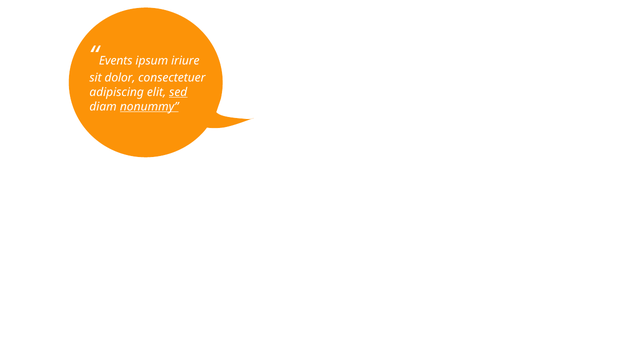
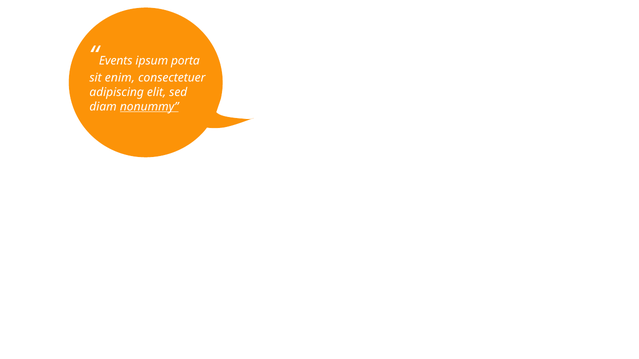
iriure: iriure -> porta
dolor: dolor -> enim
sed underline: present -> none
